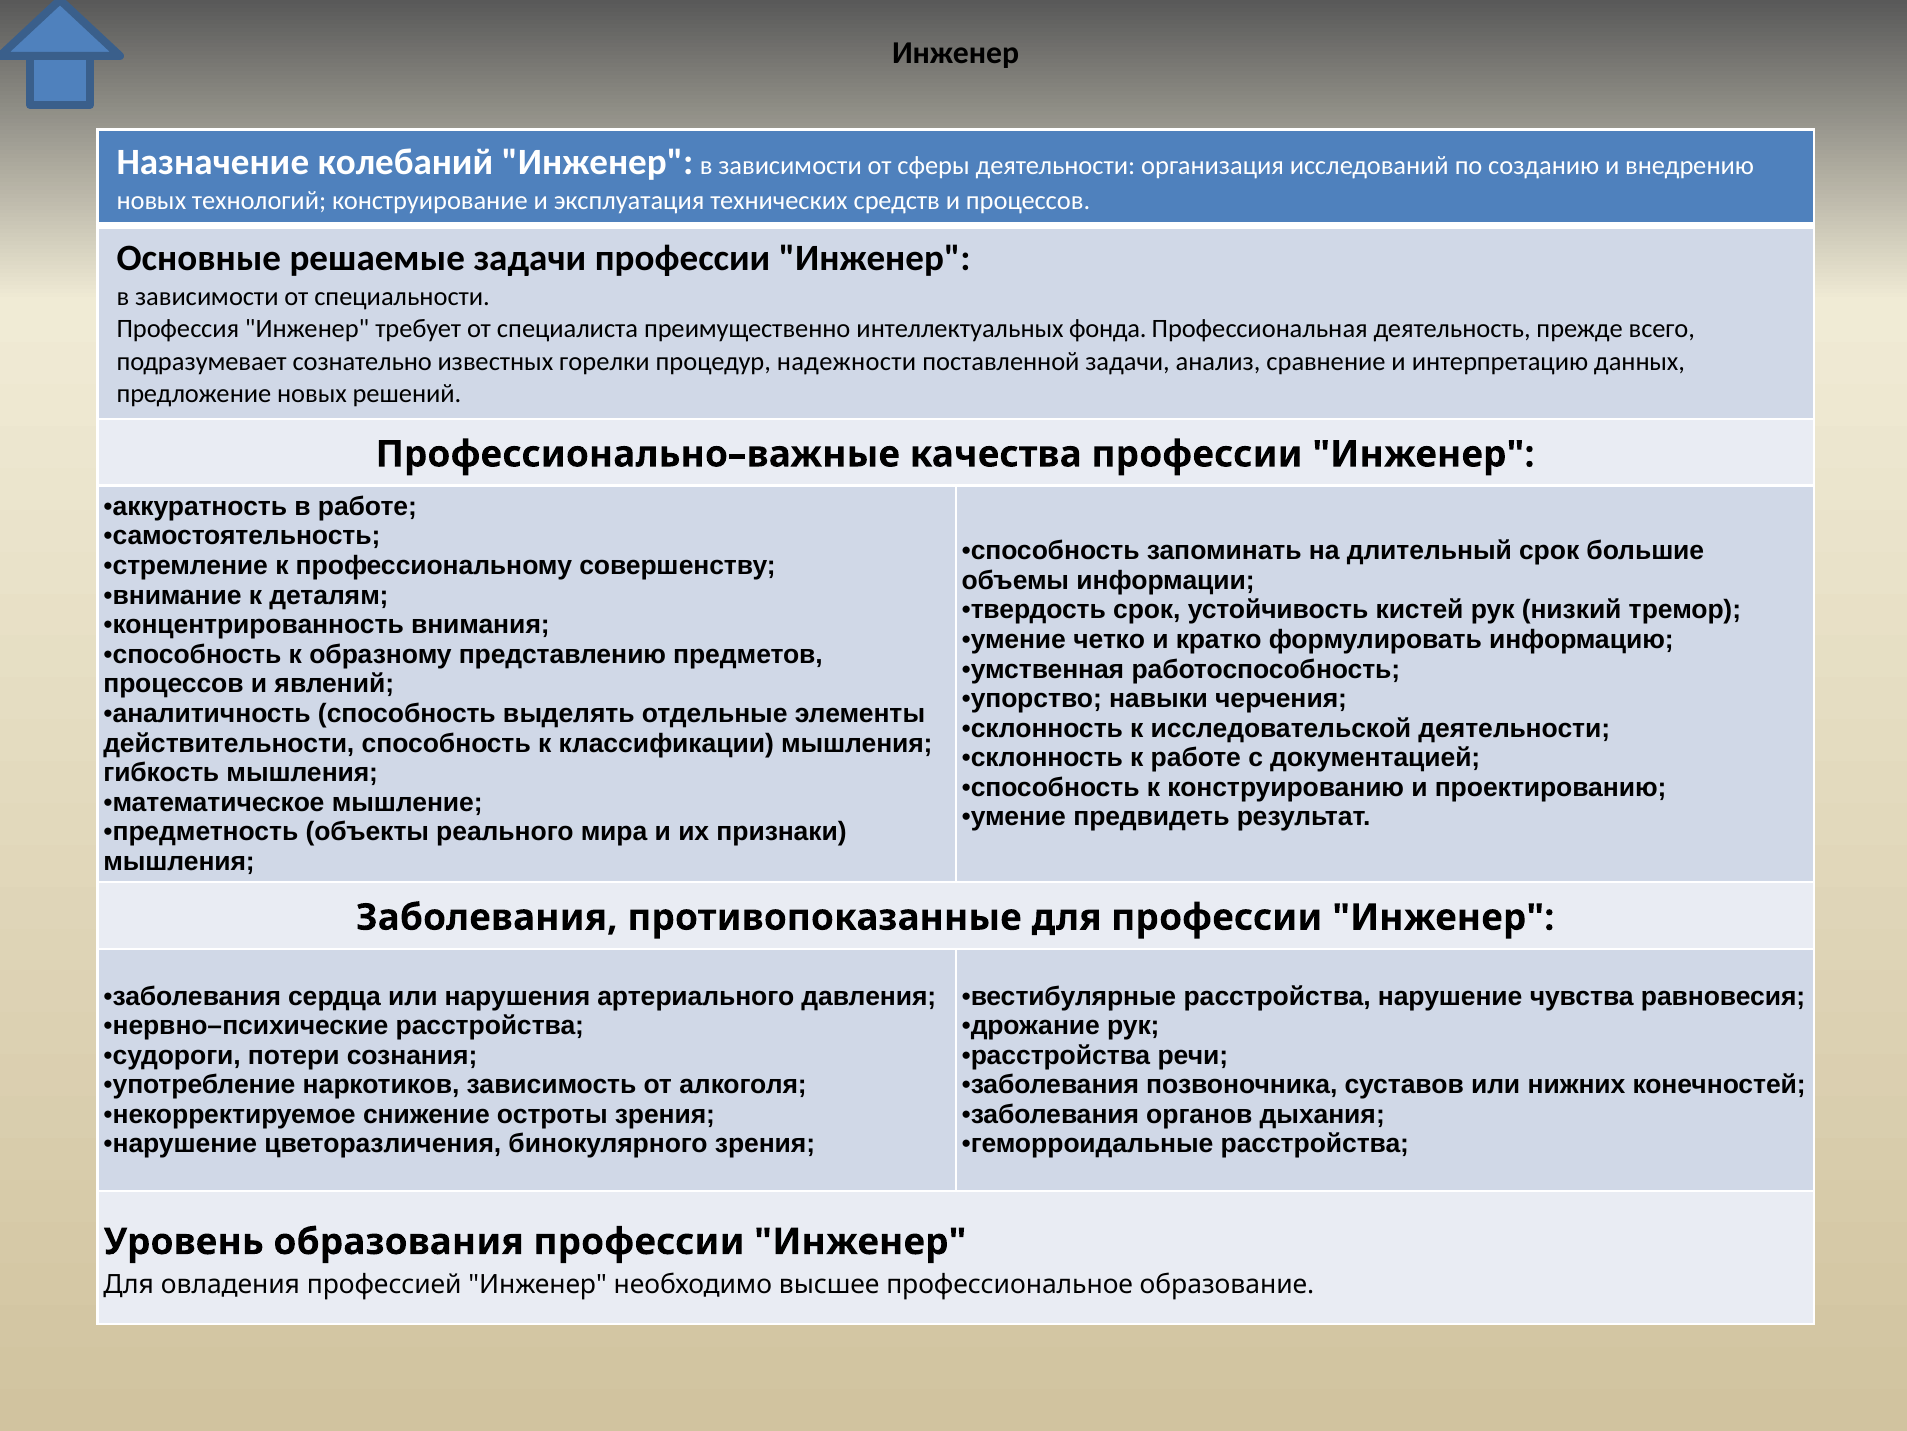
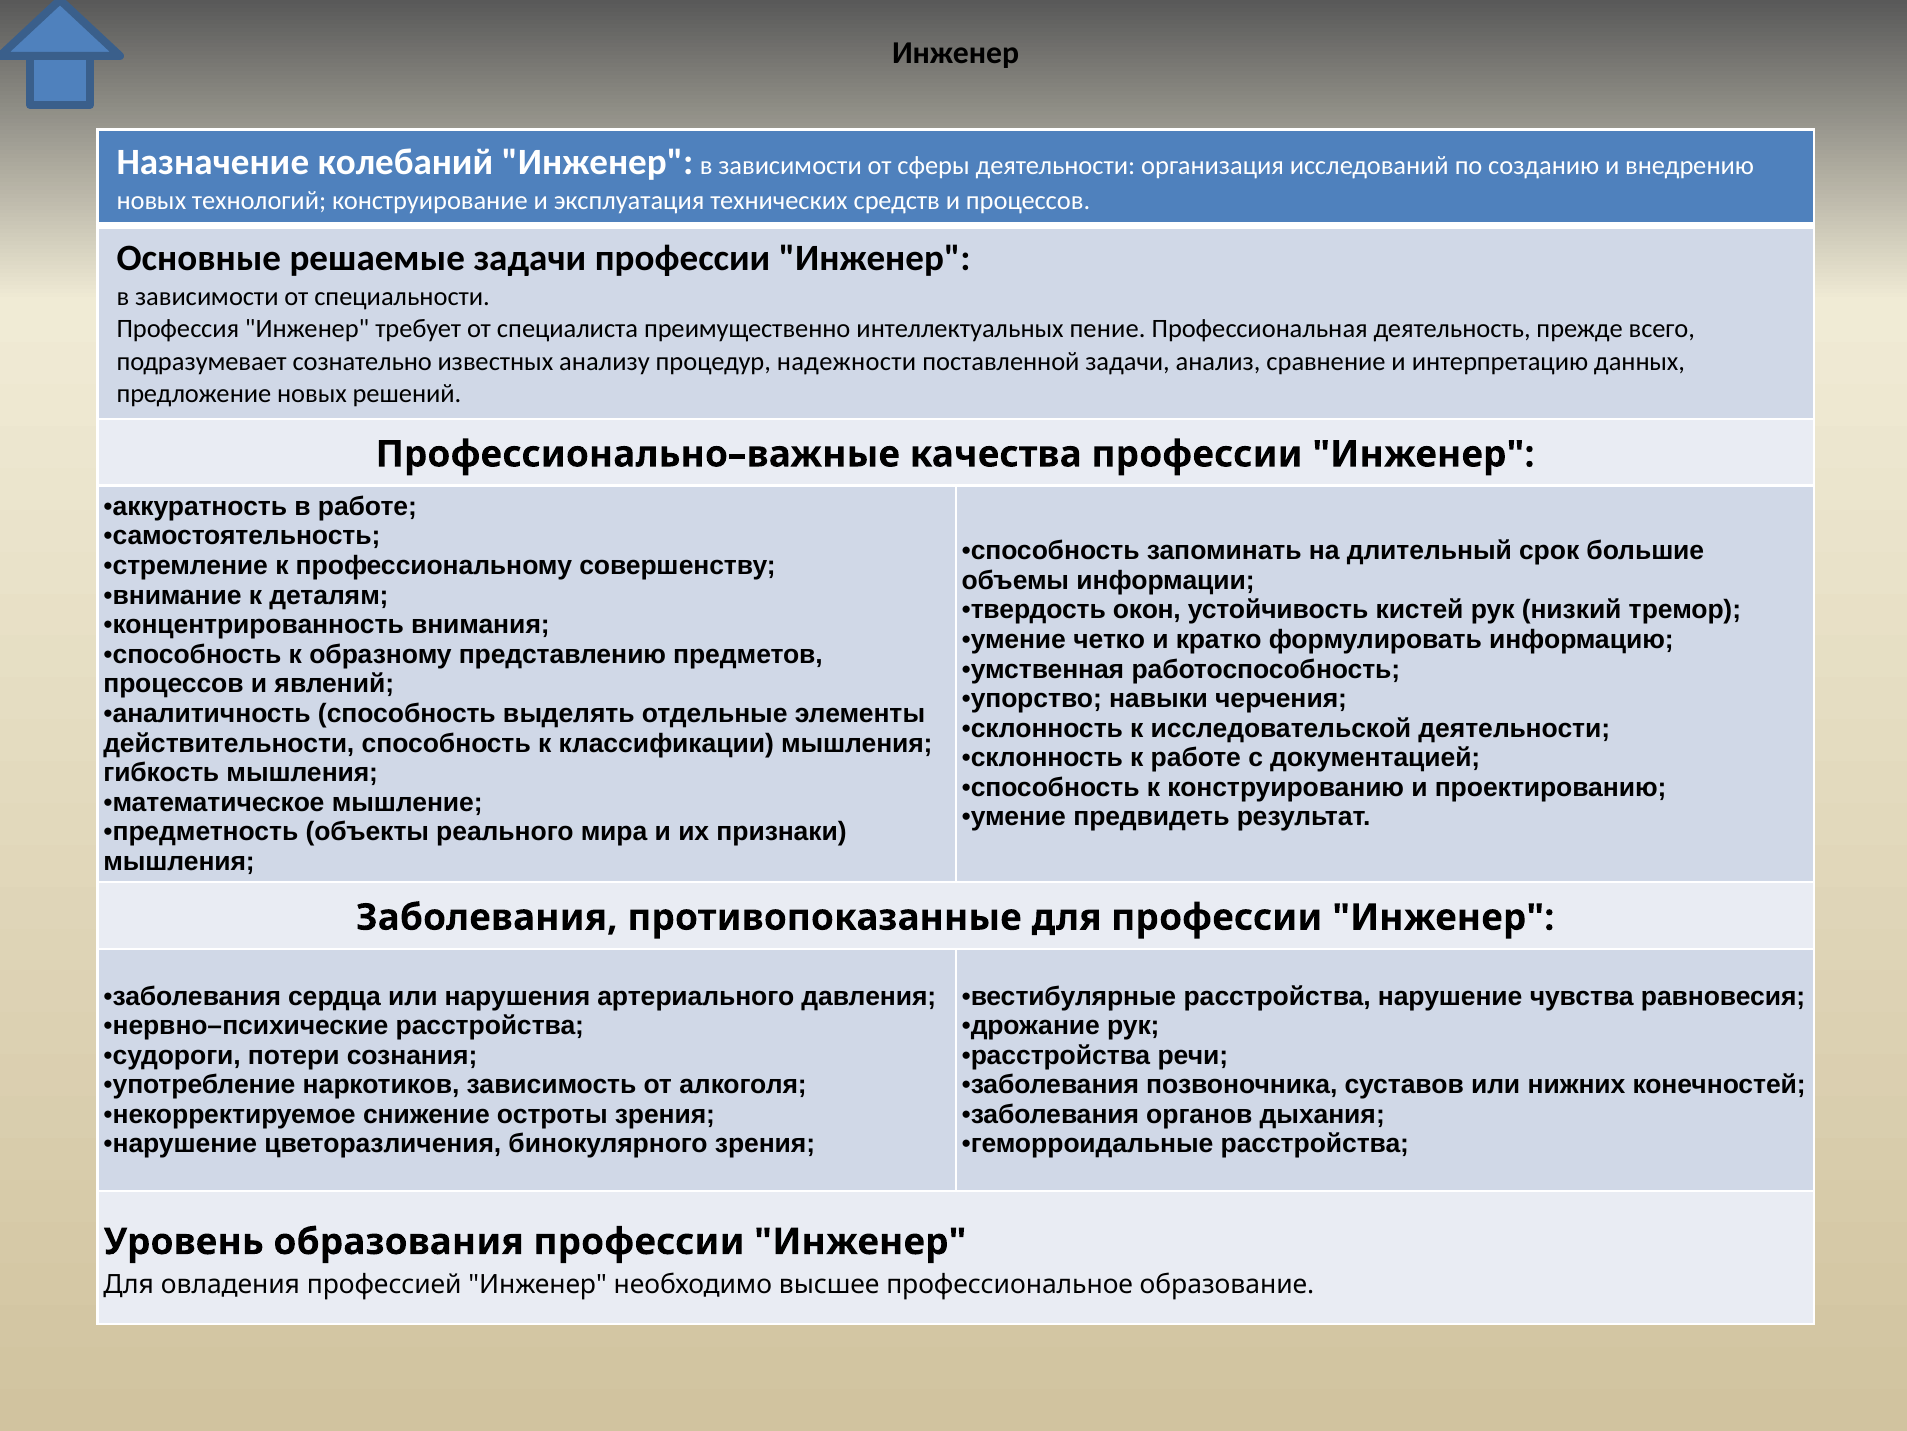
фонда: фонда -> пение
горелки: горелки -> анализу
твердость срок: срок -> окон
